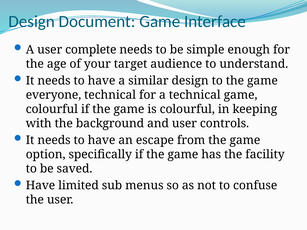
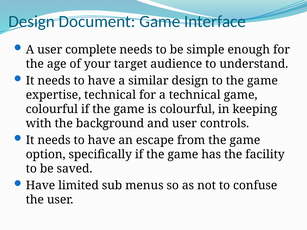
everyone: everyone -> expertise
